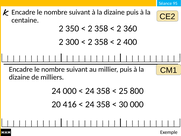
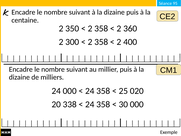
800: 800 -> 020
416: 416 -> 338
